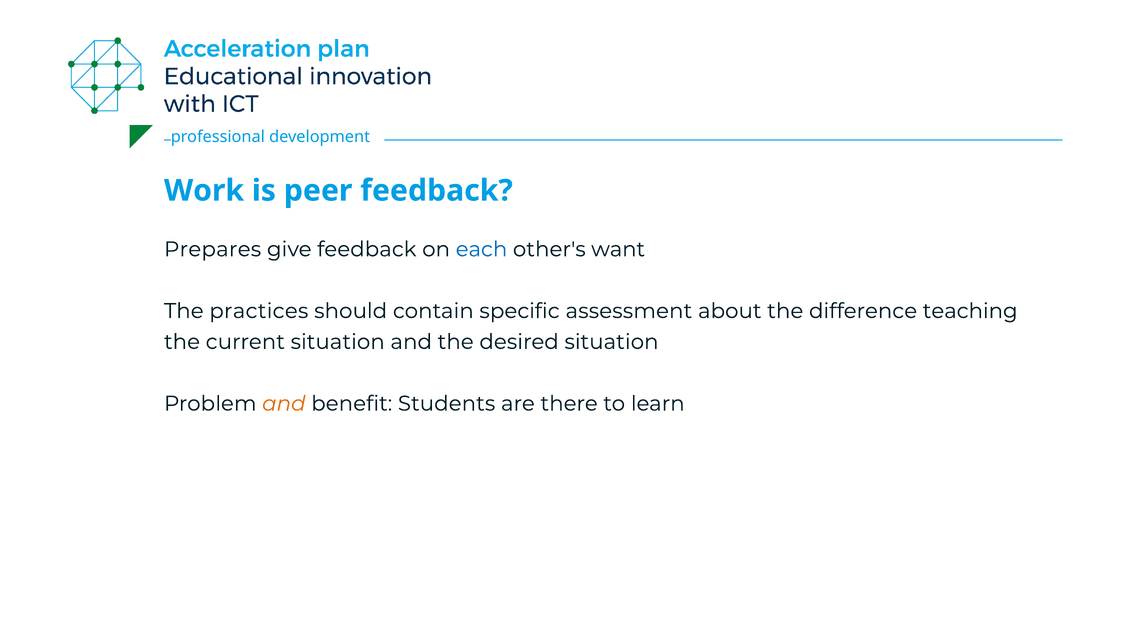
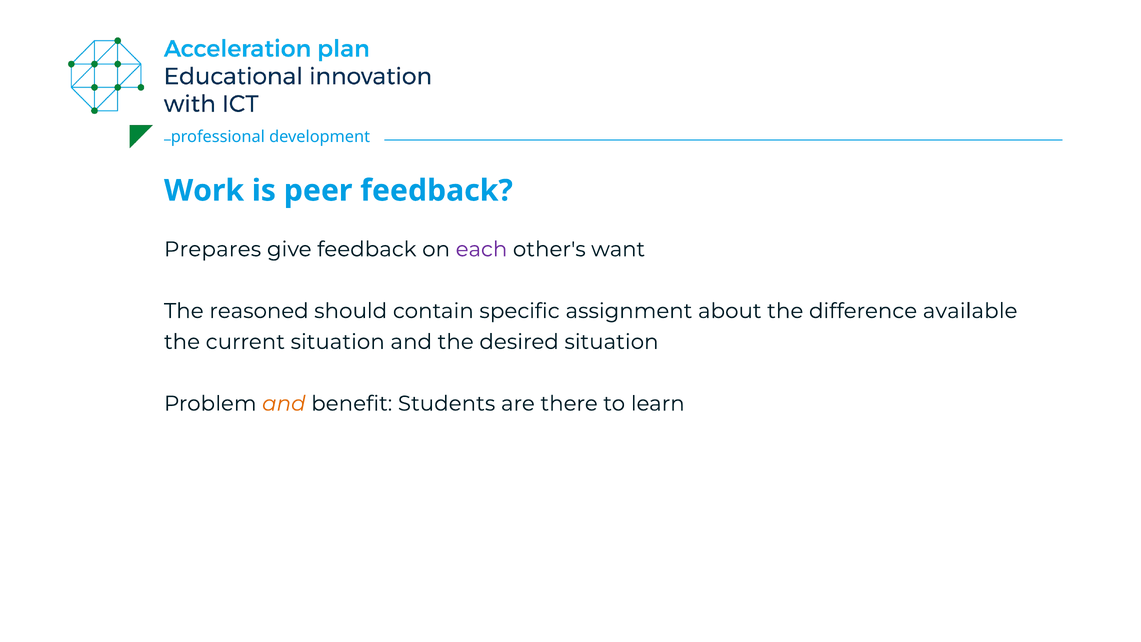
each colour: blue -> purple
practices: practices -> reasoned
assessment: assessment -> assignment
teaching: teaching -> available
